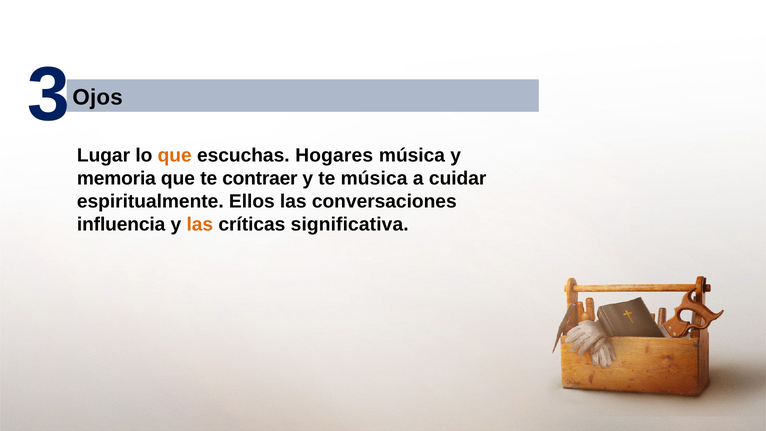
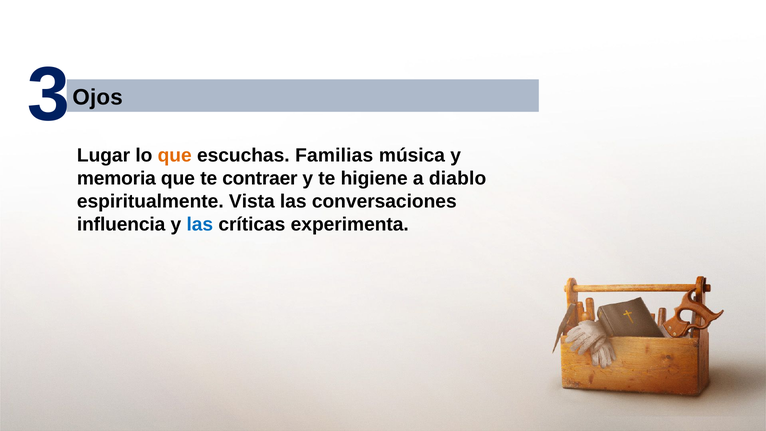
Hogares: Hogares -> Familias
te música: música -> higiene
cuidar: cuidar -> diablo
Ellos: Ellos -> Vista
las at (200, 224) colour: orange -> blue
significativa: significativa -> experimenta
